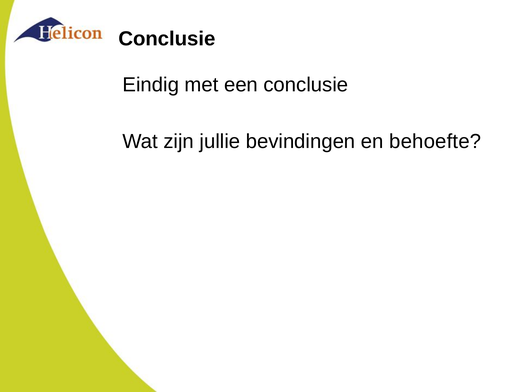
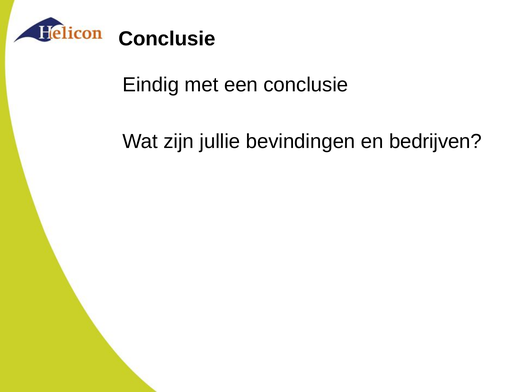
behoefte: behoefte -> bedrijven
